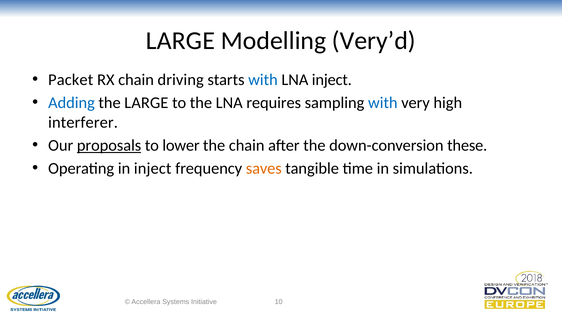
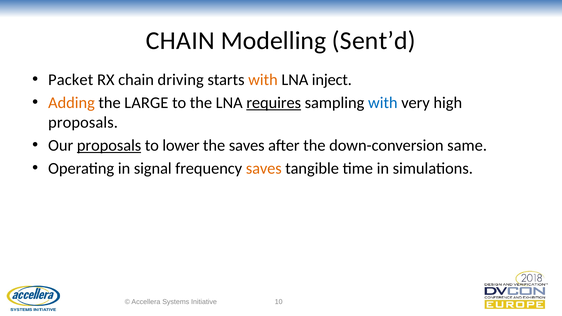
LARGE at (180, 41): LARGE -> CHAIN
Very’d: Very’d -> Sent’d
with at (263, 80) colour: blue -> orange
Adding colour: blue -> orange
requires underline: none -> present
interferer at (83, 122): interferer -> proposals
the chain: chain -> saves
these: these -> same
in inject: inject -> signal
